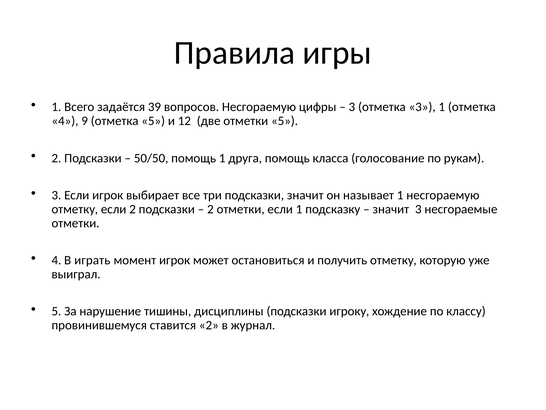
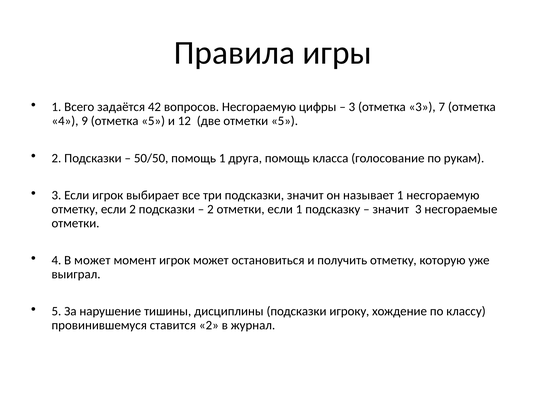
39: 39 -> 42
3 1: 1 -> 7
В играть: играть -> может
